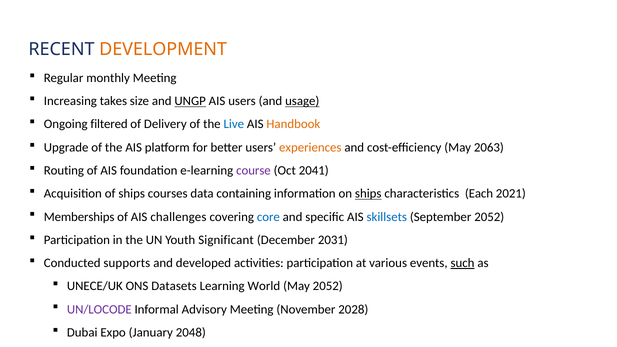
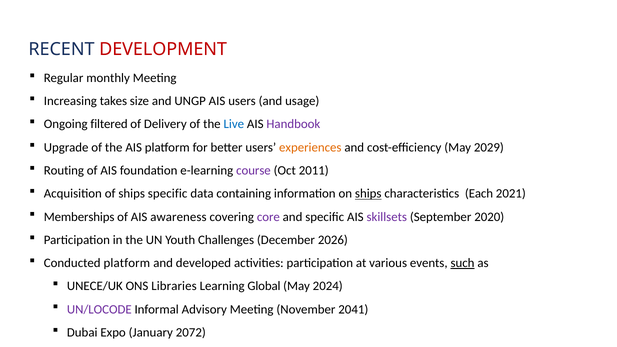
DEVELOPMENT colour: orange -> red
UNGP underline: present -> none
usage underline: present -> none
Handbook colour: orange -> purple
2063: 2063 -> 2029
2041: 2041 -> 2011
ships courses: courses -> specific
challenges: challenges -> awareness
core colour: blue -> purple
skillsets colour: blue -> purple
September 2052: 2052 -> 2020
Significant: Significant -> Challenges
2031: 2031 -> 2026
Conducted supports: supports -> platform
Datasets: Datasets -> Libraries
World: World -> Global
May 2052: 2052 -> 2024
2028: 2028 -> 2041
2048: 2048 -> 2072
